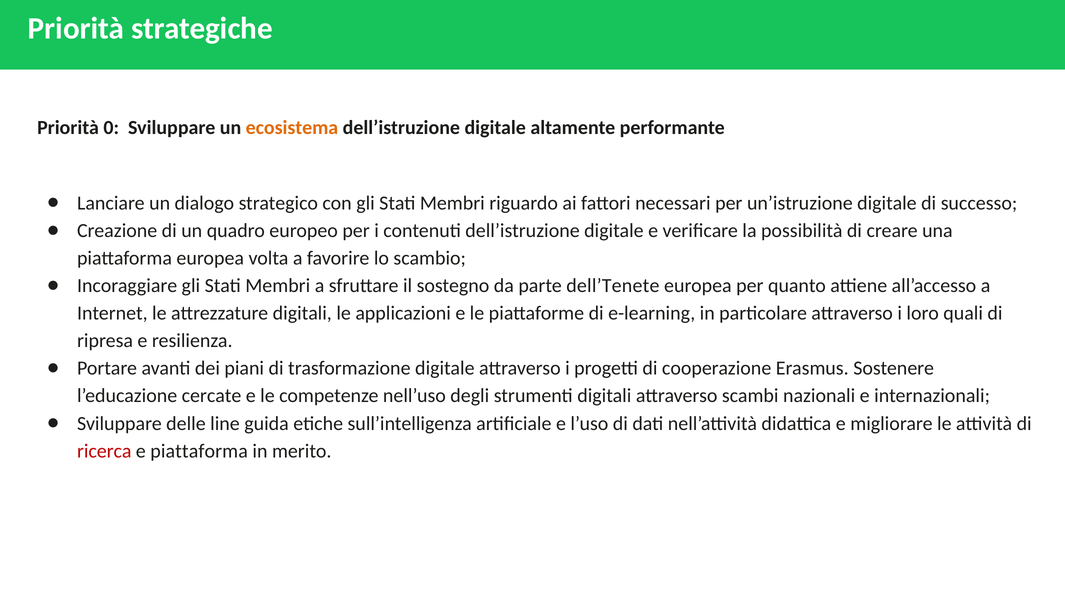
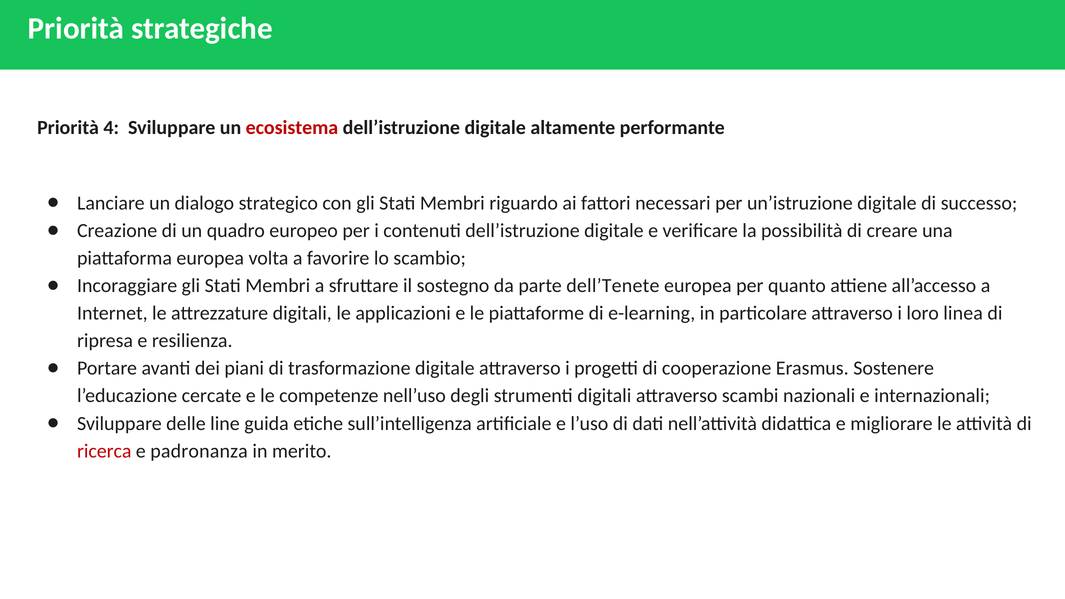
0: 0 -> 4
ecosistema colour: orange -> red
quali: quali -> linea
e piattaforma: piattaforma -> padronanza
